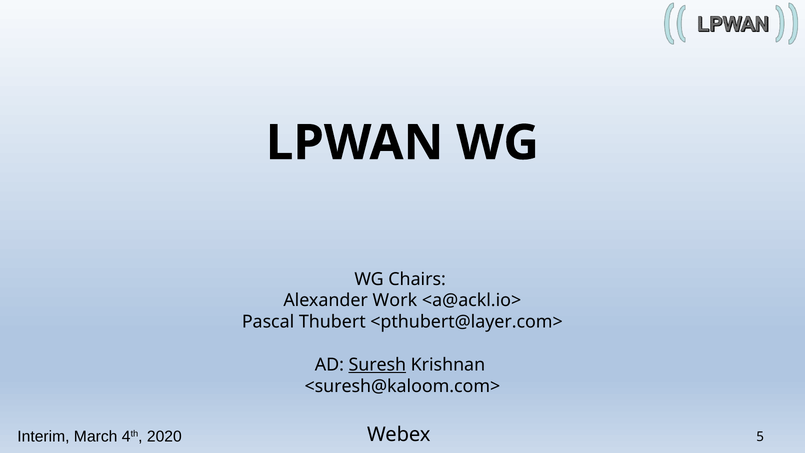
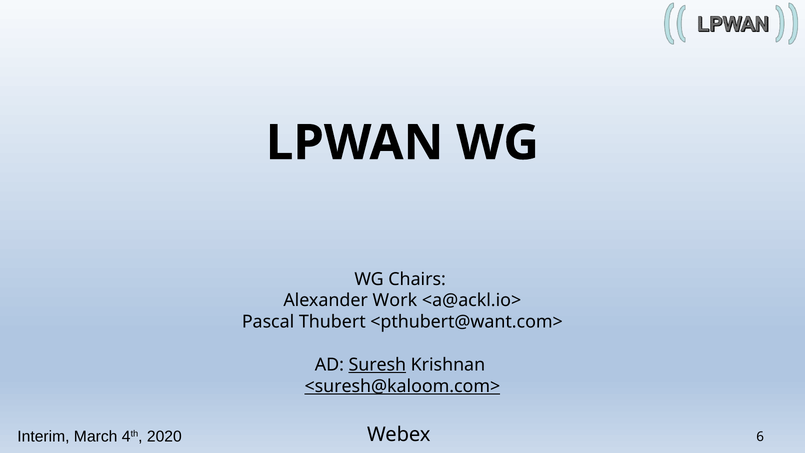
<pthubert@layer.com>: <pthubert@layer.com> -> <pthubert@want.com>
<suresh@kaloom.com> underline: none -> present
5: 5 -> 6
